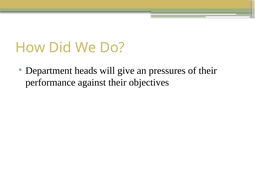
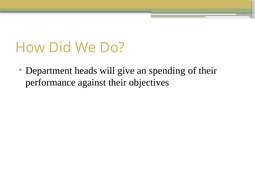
pressures: pressures -> spending
